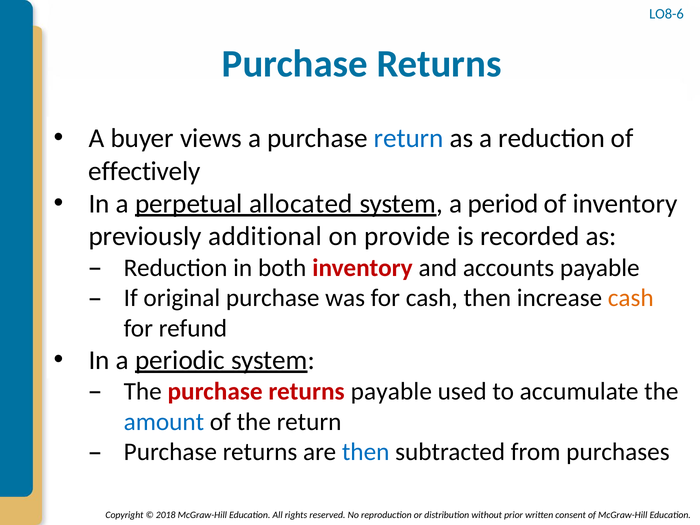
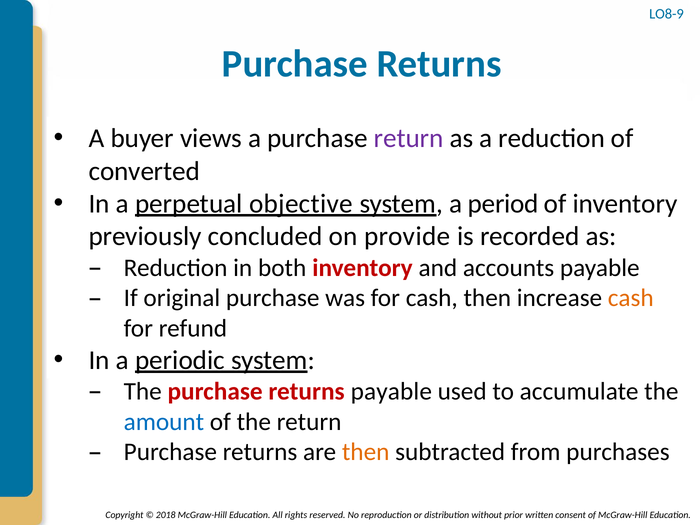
LO8-6: LO8-6 -> LO8-9
return at (409, 138) colour: blue -> purple
effectively: effectively -> converted
allocated: allocated -> objective
additional: additional -> concluded
then at (366, 452) colour: blue -> orange
